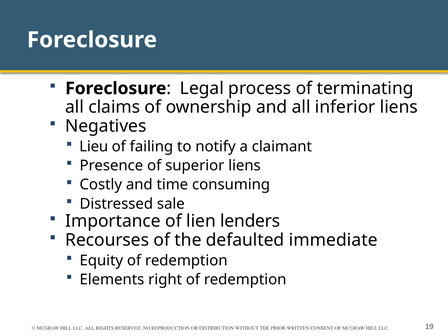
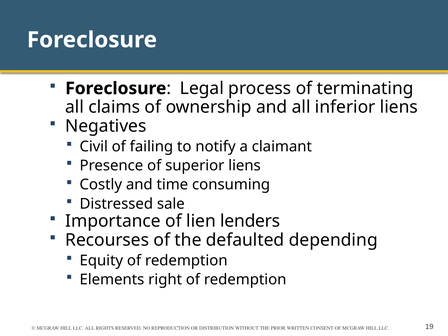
Lieu: Lieu -> Civil
immediate: immediate -> depending
